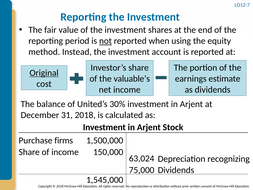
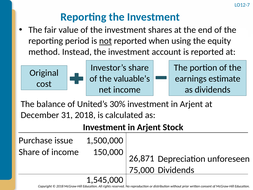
Original underline: present -> none
firms: firms -> issue
63,024: 63,024 -> 26,871
recognizing: recognizing -> unforeseen
